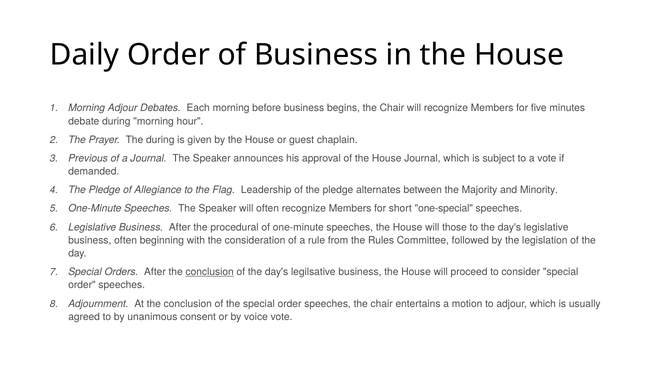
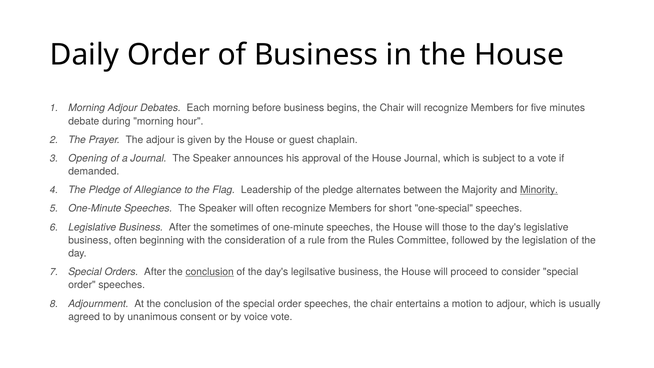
The during: during -> adjour
Previous: Previous -> Opening
Minority underline: none -> present
procedural: procedural -> sometimes
